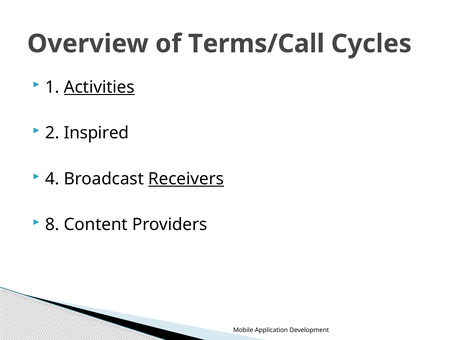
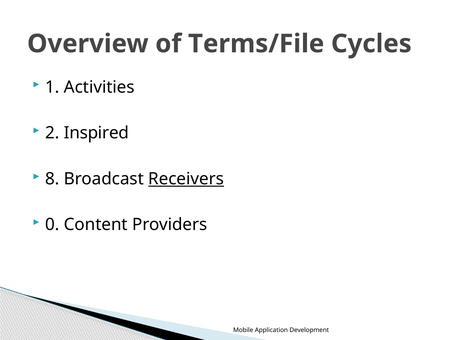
Terms/Call: Terms/Call -> Terms/File
Activities underline: present -> none
4: 4 -> 8
8: 8 -> 0
